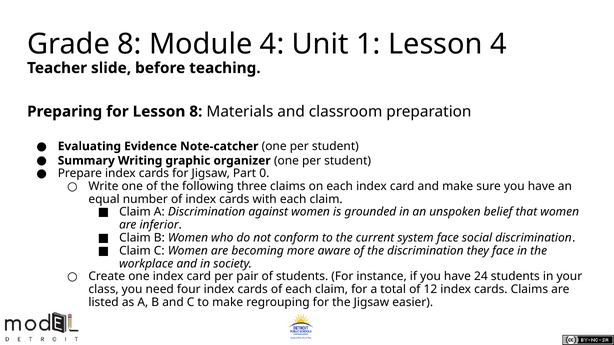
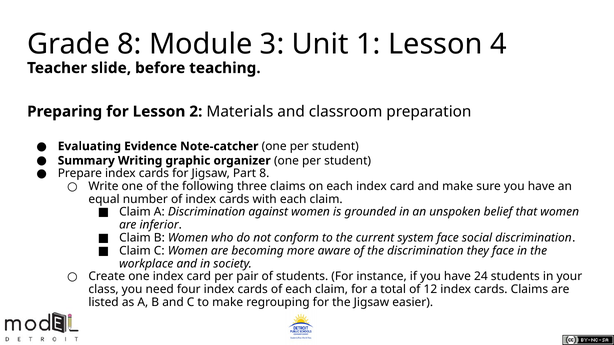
Module 4: 4 -> 3
Lesson 8: 8 -> 2
Part 0: 0 -> 8
